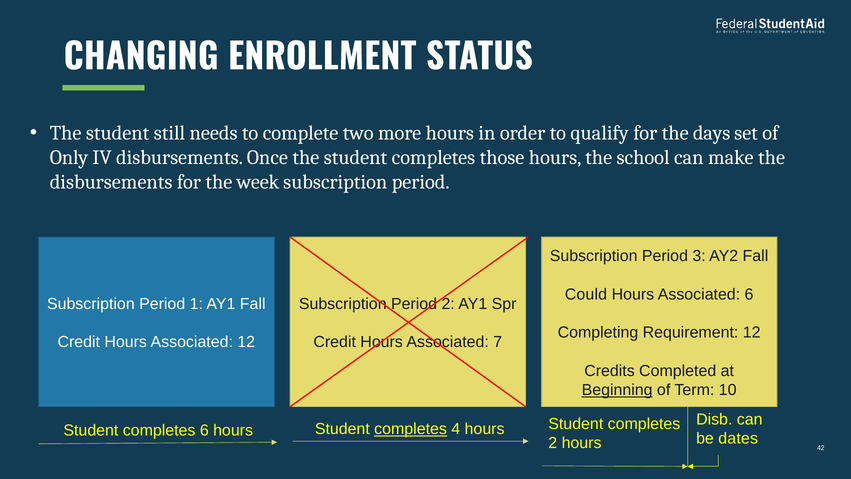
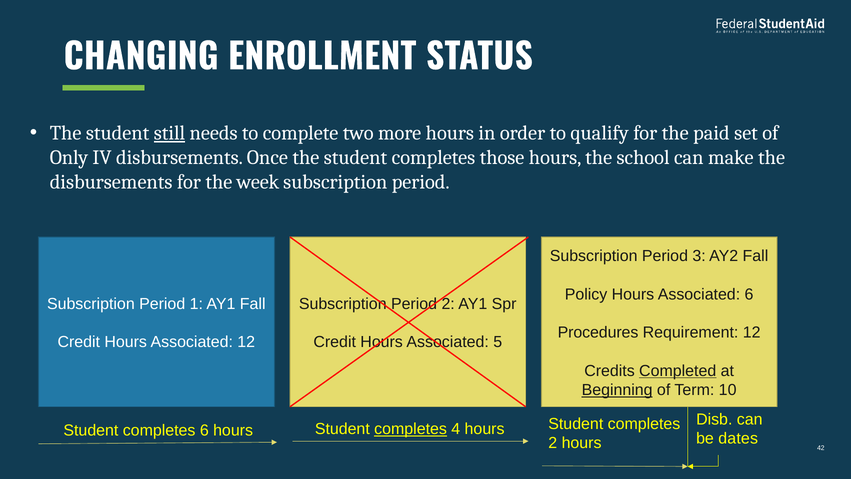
still underline: none -> present
days: days -> paid
Could: Could -> Policy
Completing: Completing -> Procedures
7: 7 -> 5
Completed underline: none -> present
